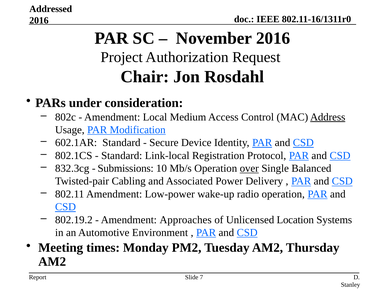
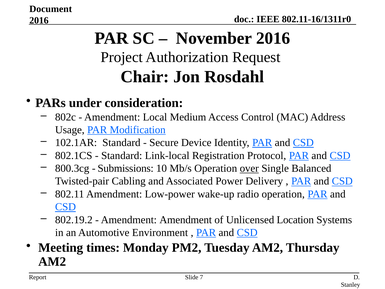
Addressed: Addressed -> Document
Address underline: present -> none
602.1AR: 602.1AR -> 102.1AR
832.3cg: 832.3cg -> 800.3cg
Amendment Approaches: Approaches -> Amendment
